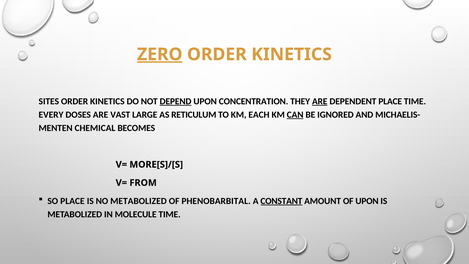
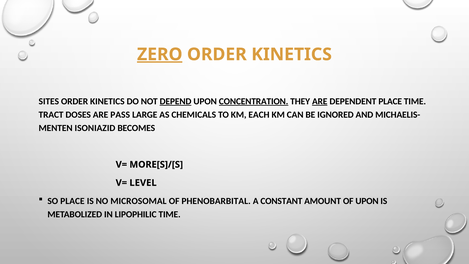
CONCENTRATION underline: none -> present
EVERY: EVERY -> TRACT
VAST: VAST -> PASS
RETICULUM: RETICULUM -> CHEMICALS
CAN underline: present -> none
CHEMICAL: CHEMICAL -> ISONIAZID
FROM: FROM -> LEVEL
NO METABOLIZED: METABOLIZED -> MICROSOMAL
CONSTANT underline: present -> none
MOLECULE: MOLECULE -> LIPOPHILIC
